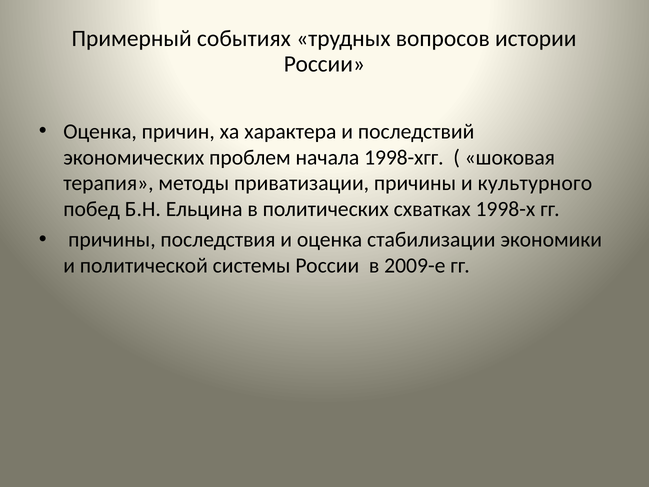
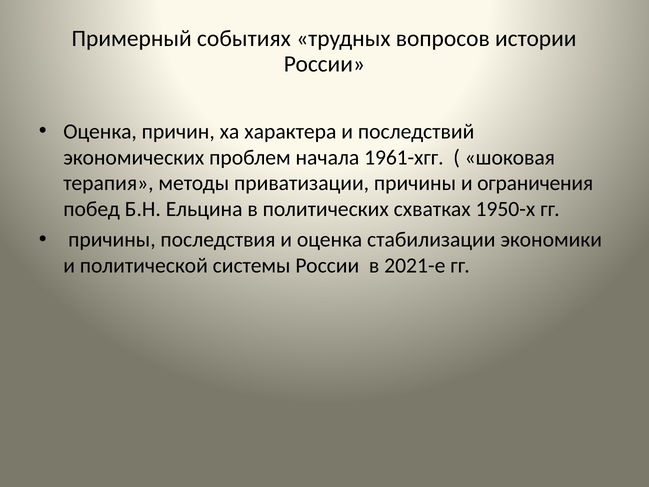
1998-хгг: 1998-хгг -> 1961-хгг
культурного: культурного -> ограничения
1998-х: 1998-х -> 1950-х
2009-е: 2009-е -> 2021-е
